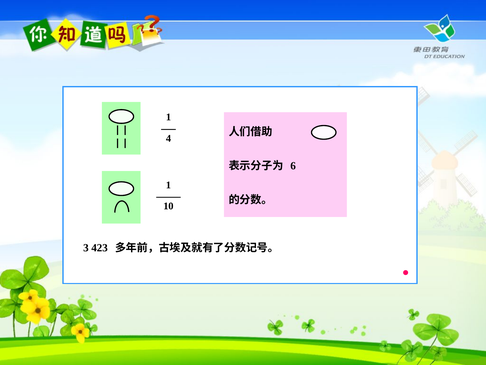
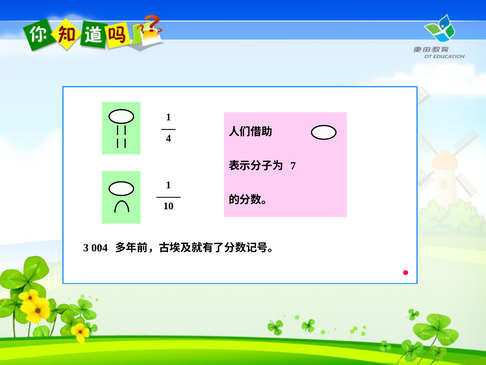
6: 6 -> 7
423: 423 -> 004
